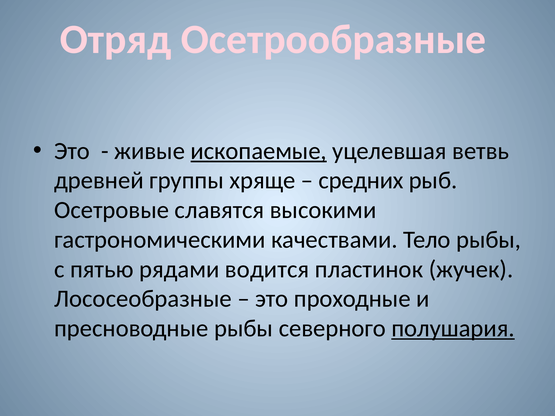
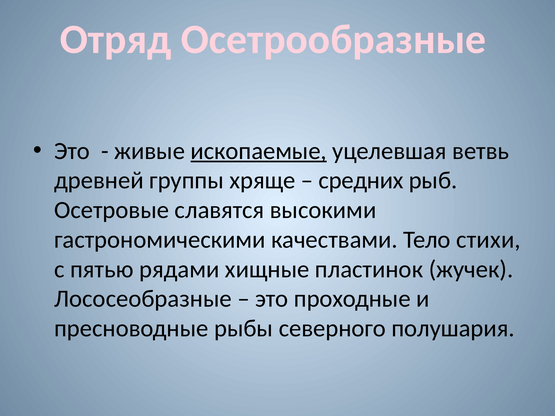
Тело рыбы: рыбы -> стихи
водится: водится -> хищные
полушария underline: present -> none
